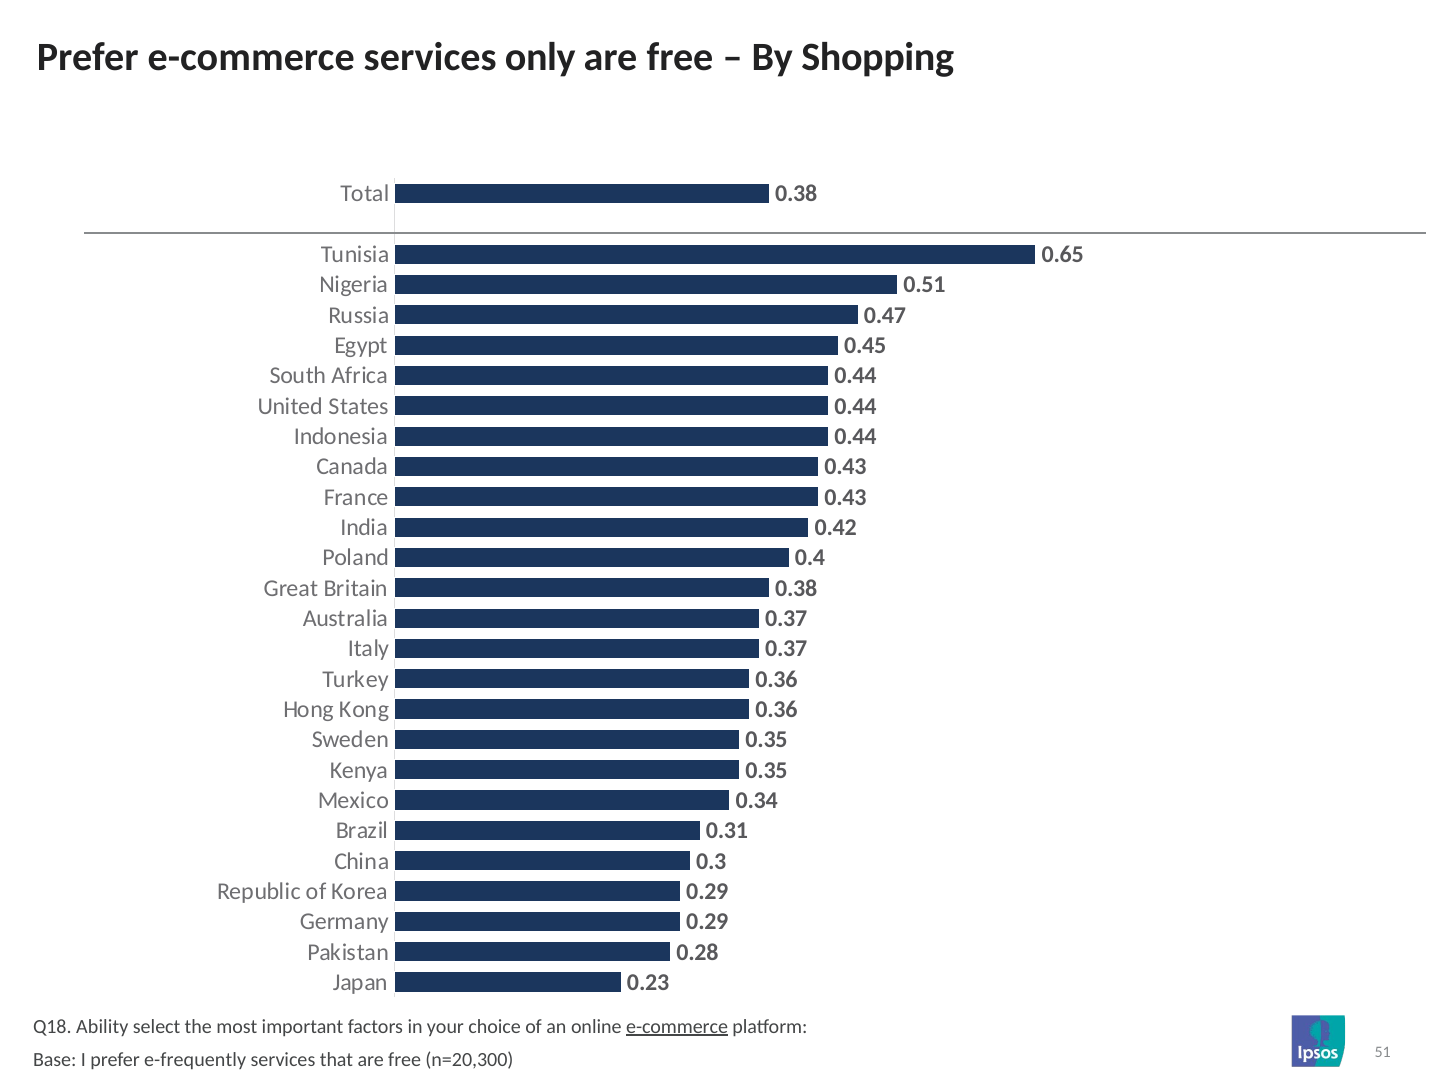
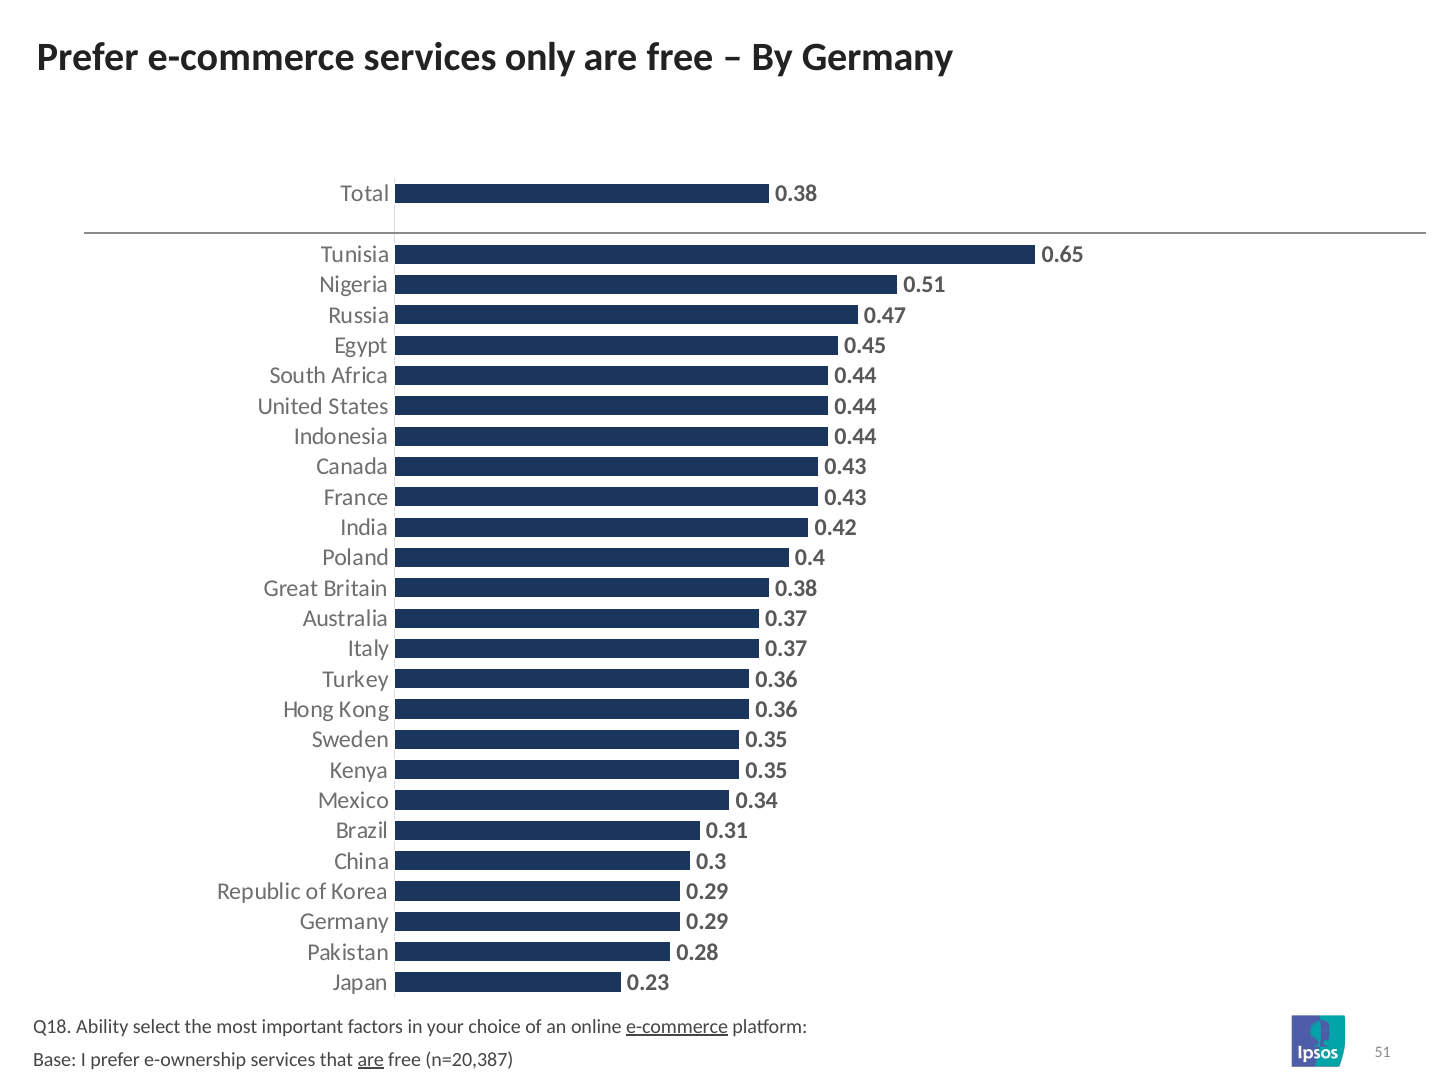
By Shopping: Shopping -> Germany
e-frequently: e-frequently -> e-ownership
are at (371, 1059) underline: none -> present
n=20,300: n=20,300 -> n=20,387
